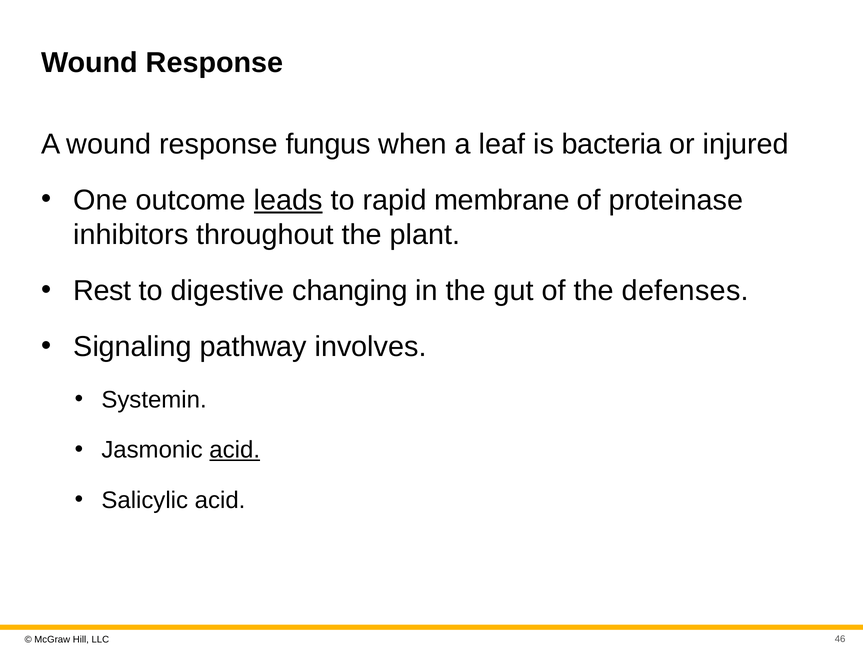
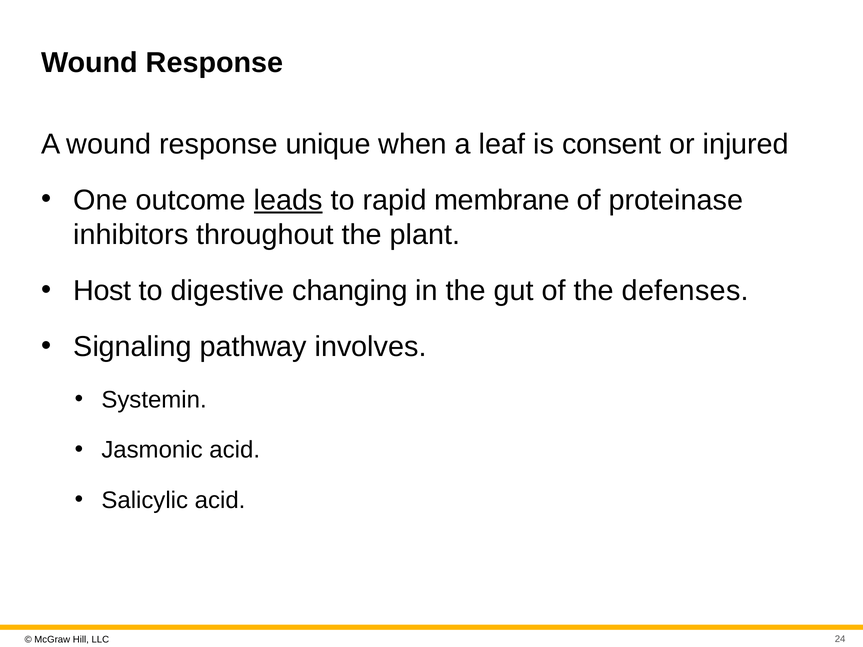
fungus: fungus -> unique
bacteria: bacteria -> consent
Rest: Rest -> Host
acid at (235, 450) underline: present -> none
46: 46 -> 24
